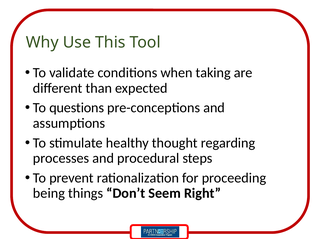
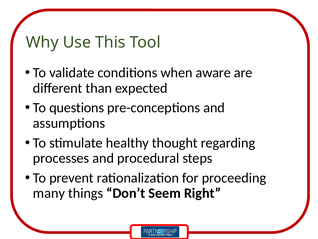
taking: taking -> aware
being: being -> many
